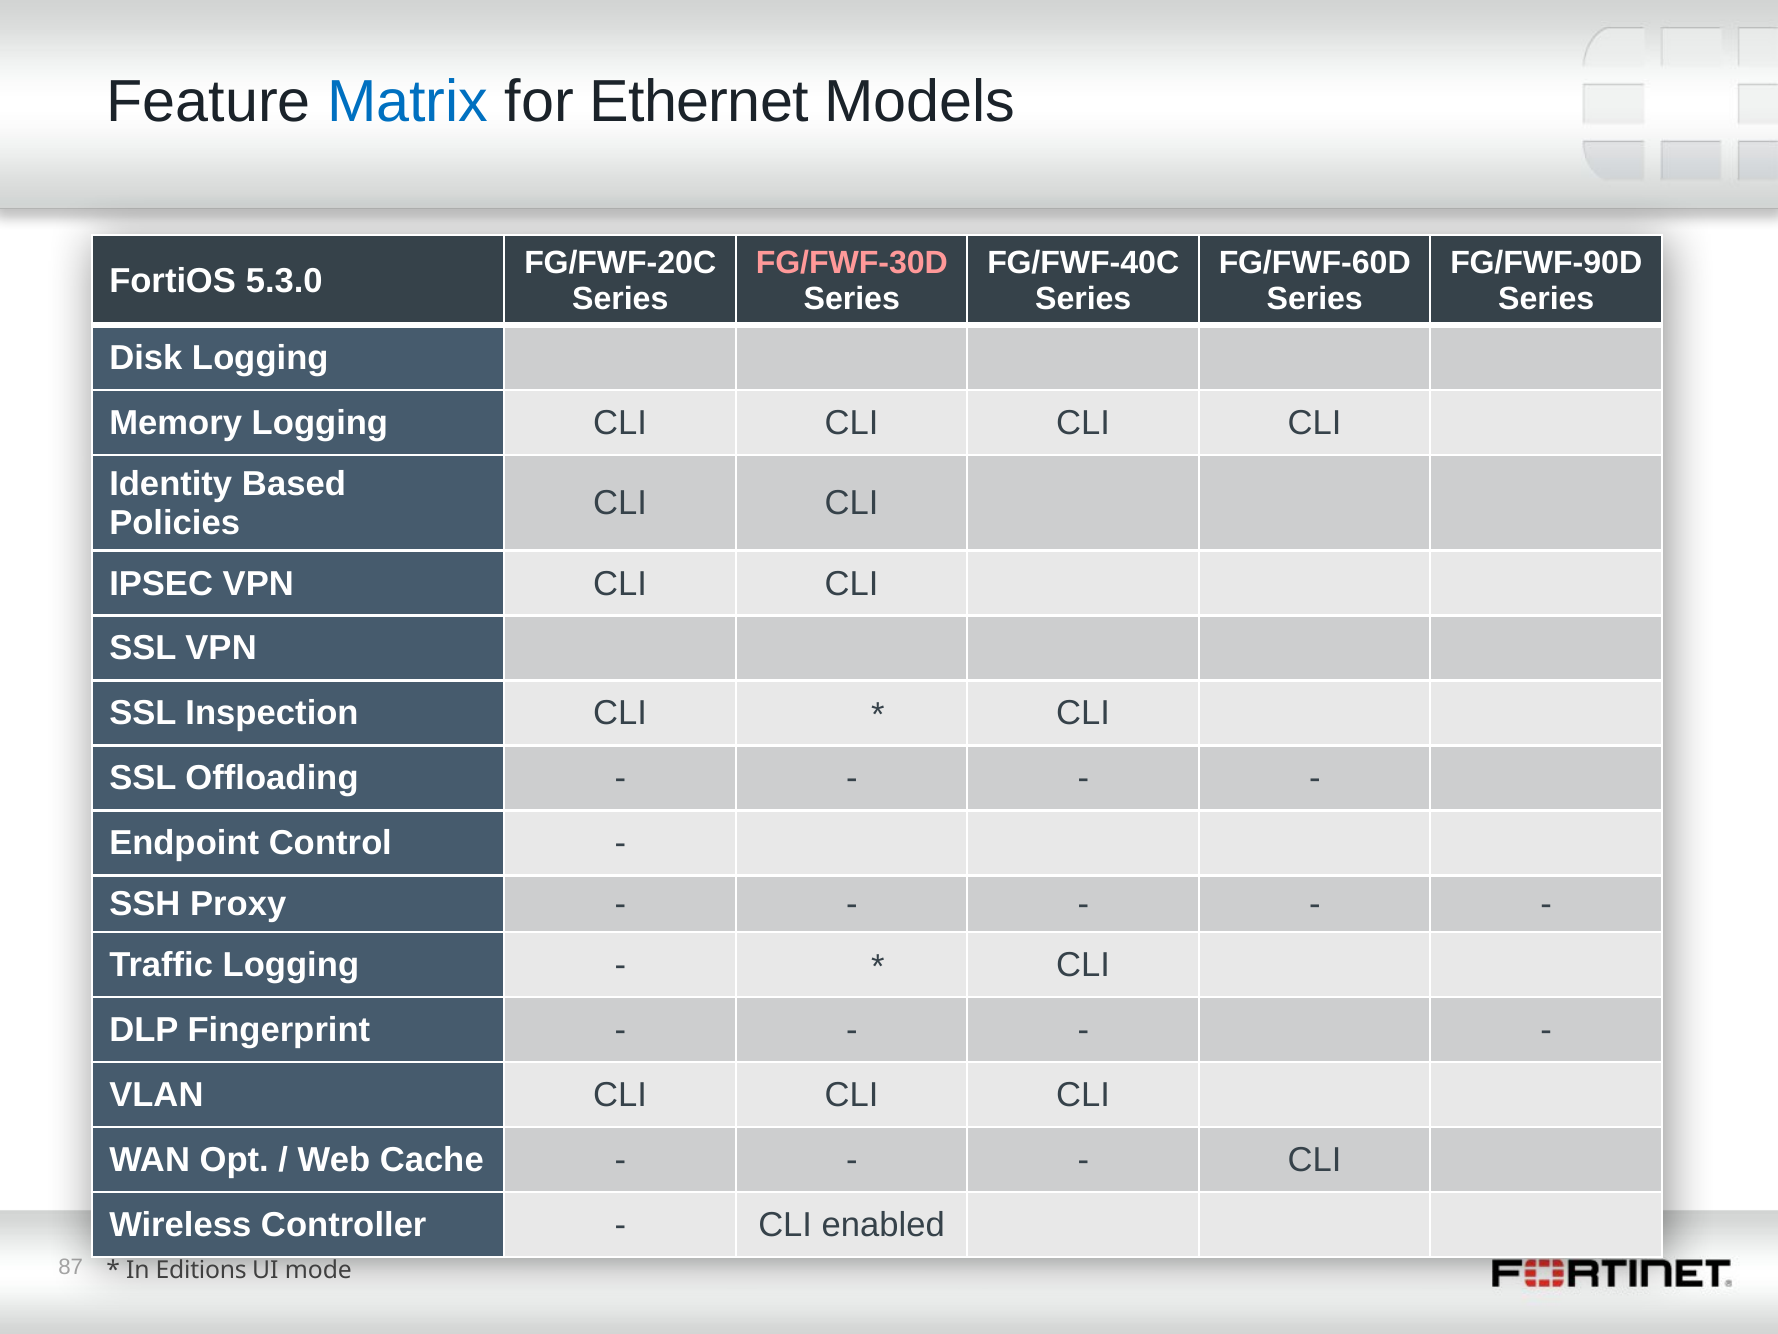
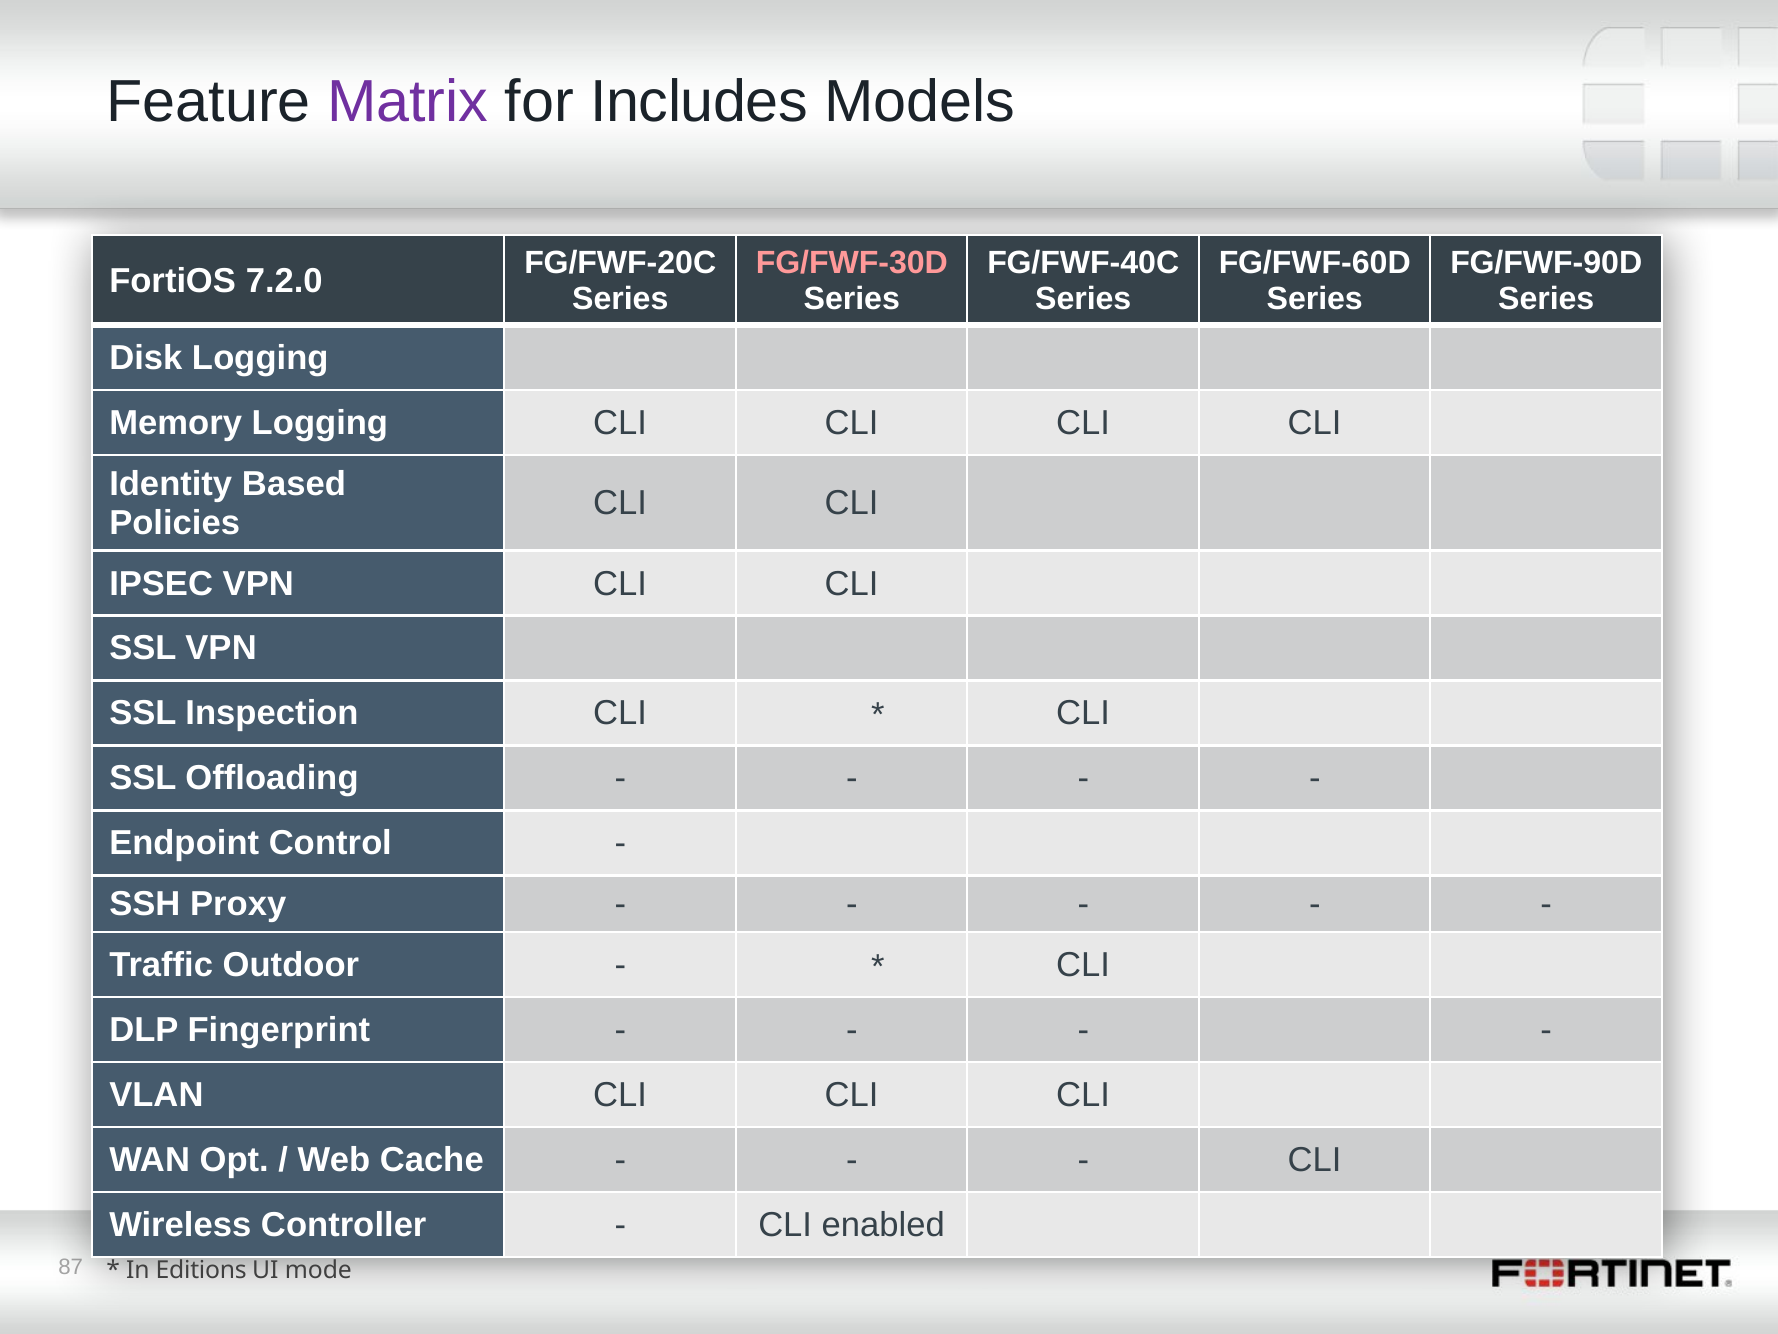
Matrix colour: blue -> purple
Ethernet: Ethernet -> Includes
5.3.0: 5.3.0 -> 7.2.0
Traffic Logging: Logging -> Outdoor
